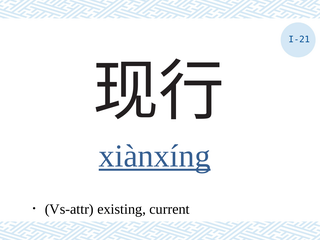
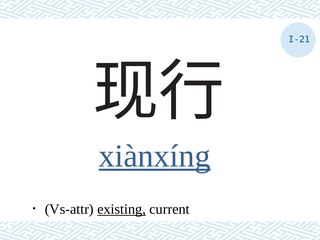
existing underline: none -> present
